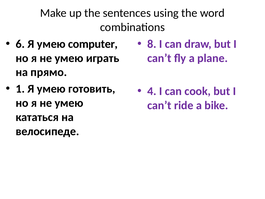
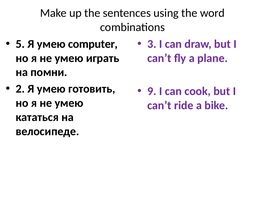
6: 6 -> 5
8: 8 -> 3
прямо: прямо -> помни
1: 1 -> 2
4: 4 -> 9
